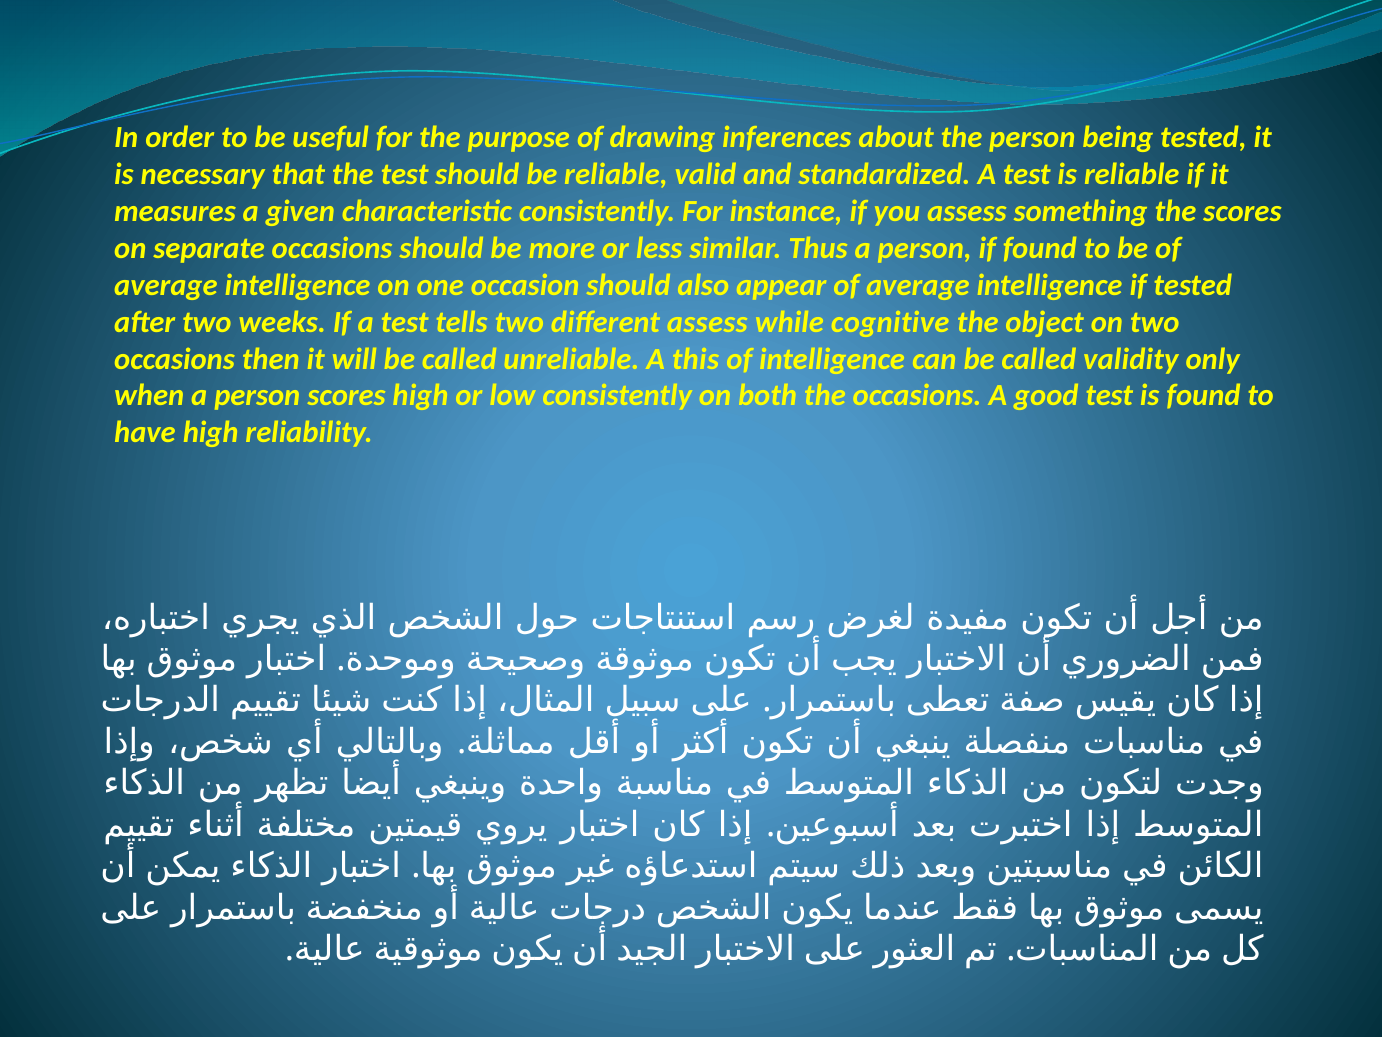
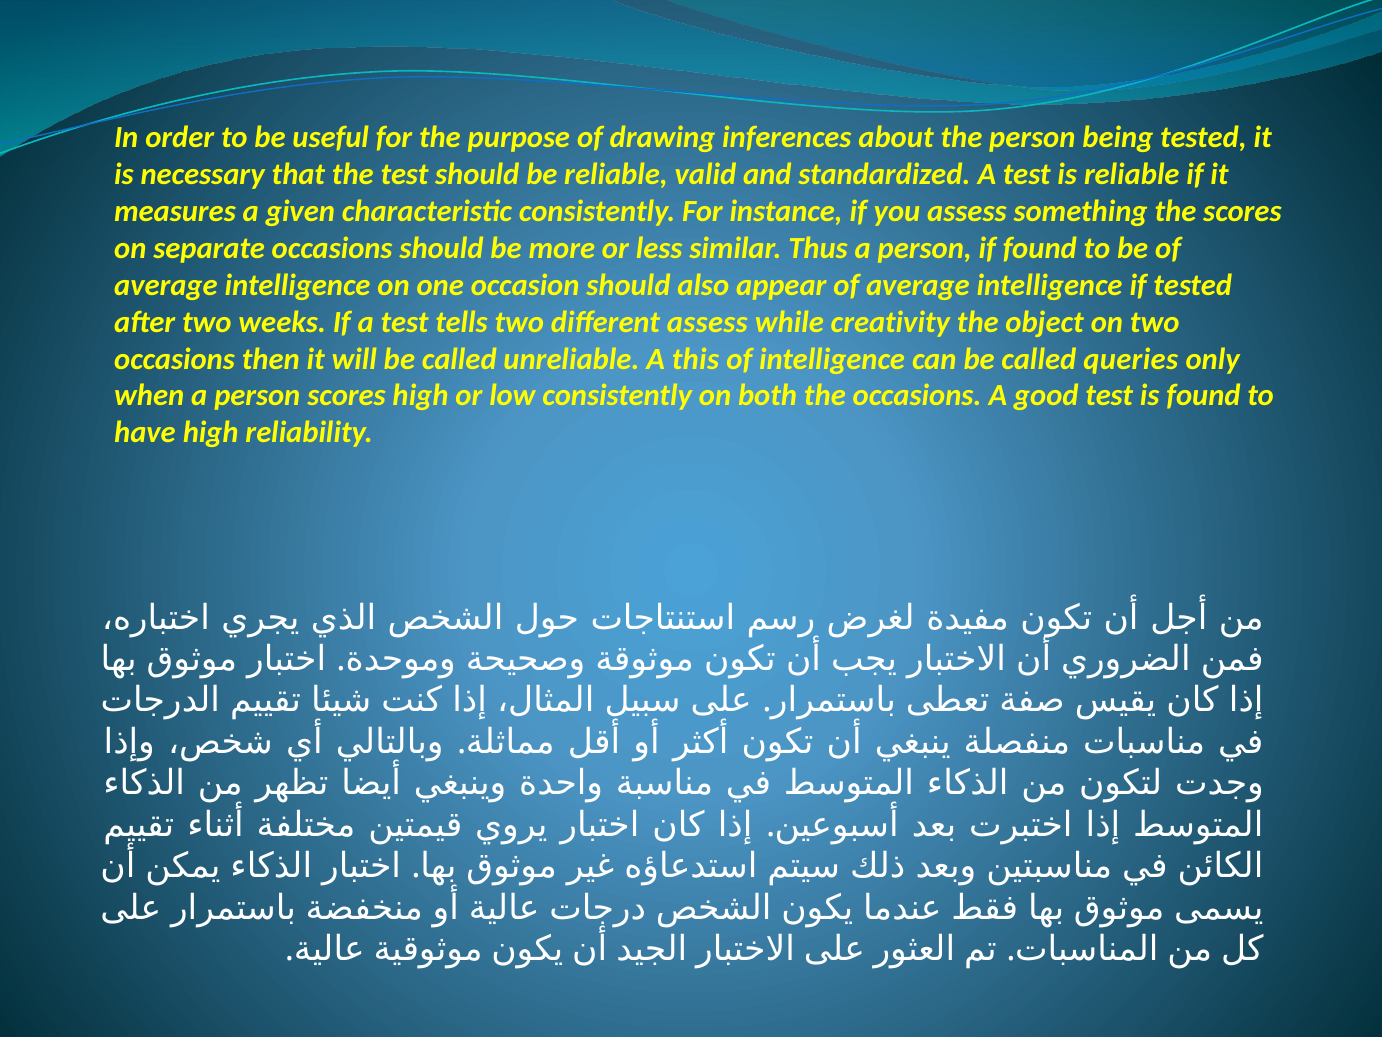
cognitive: cognitive -> creativity
validity: validity -> queries
